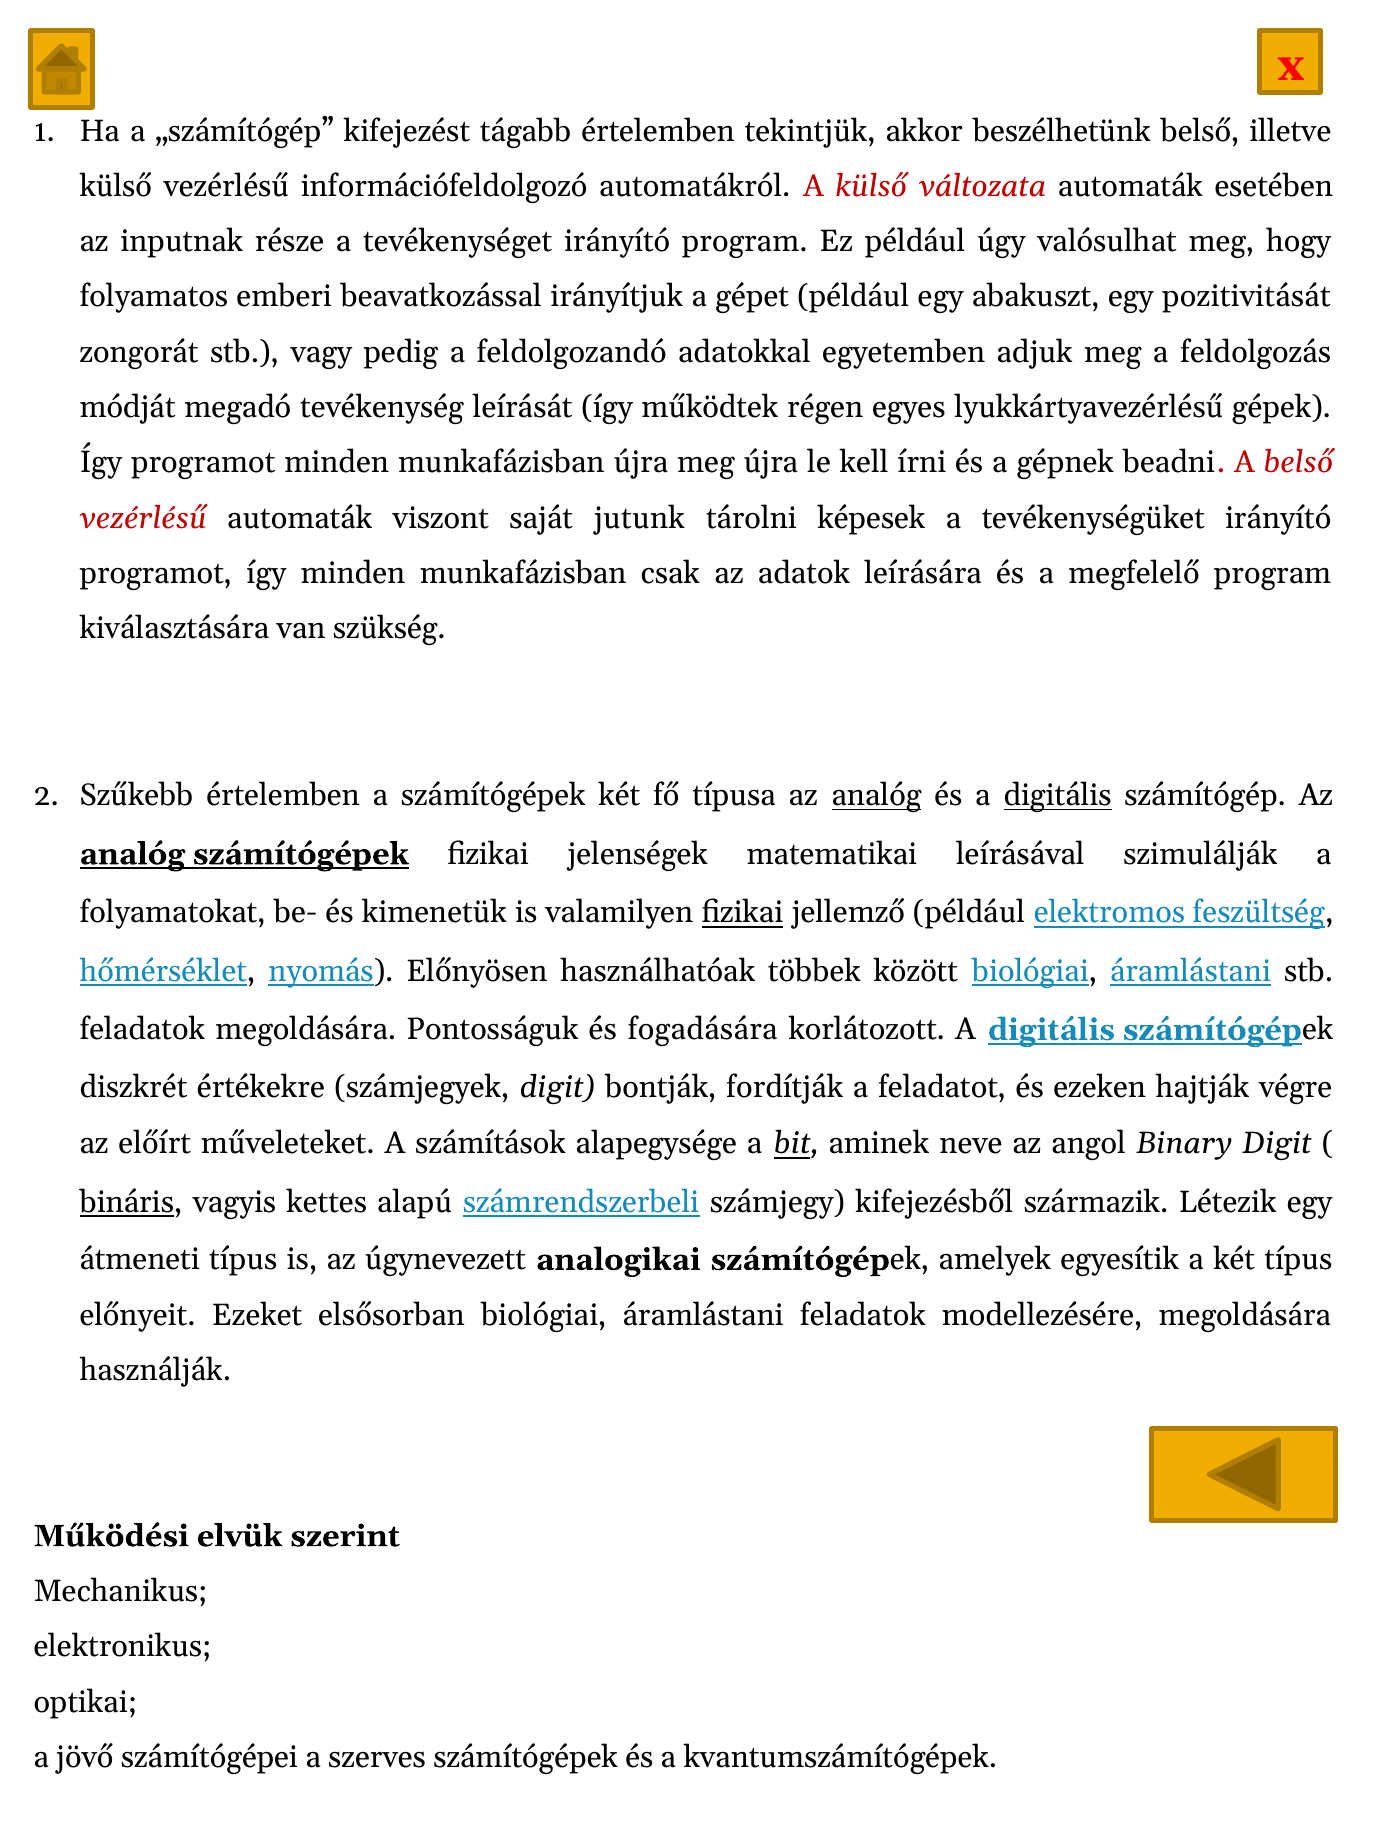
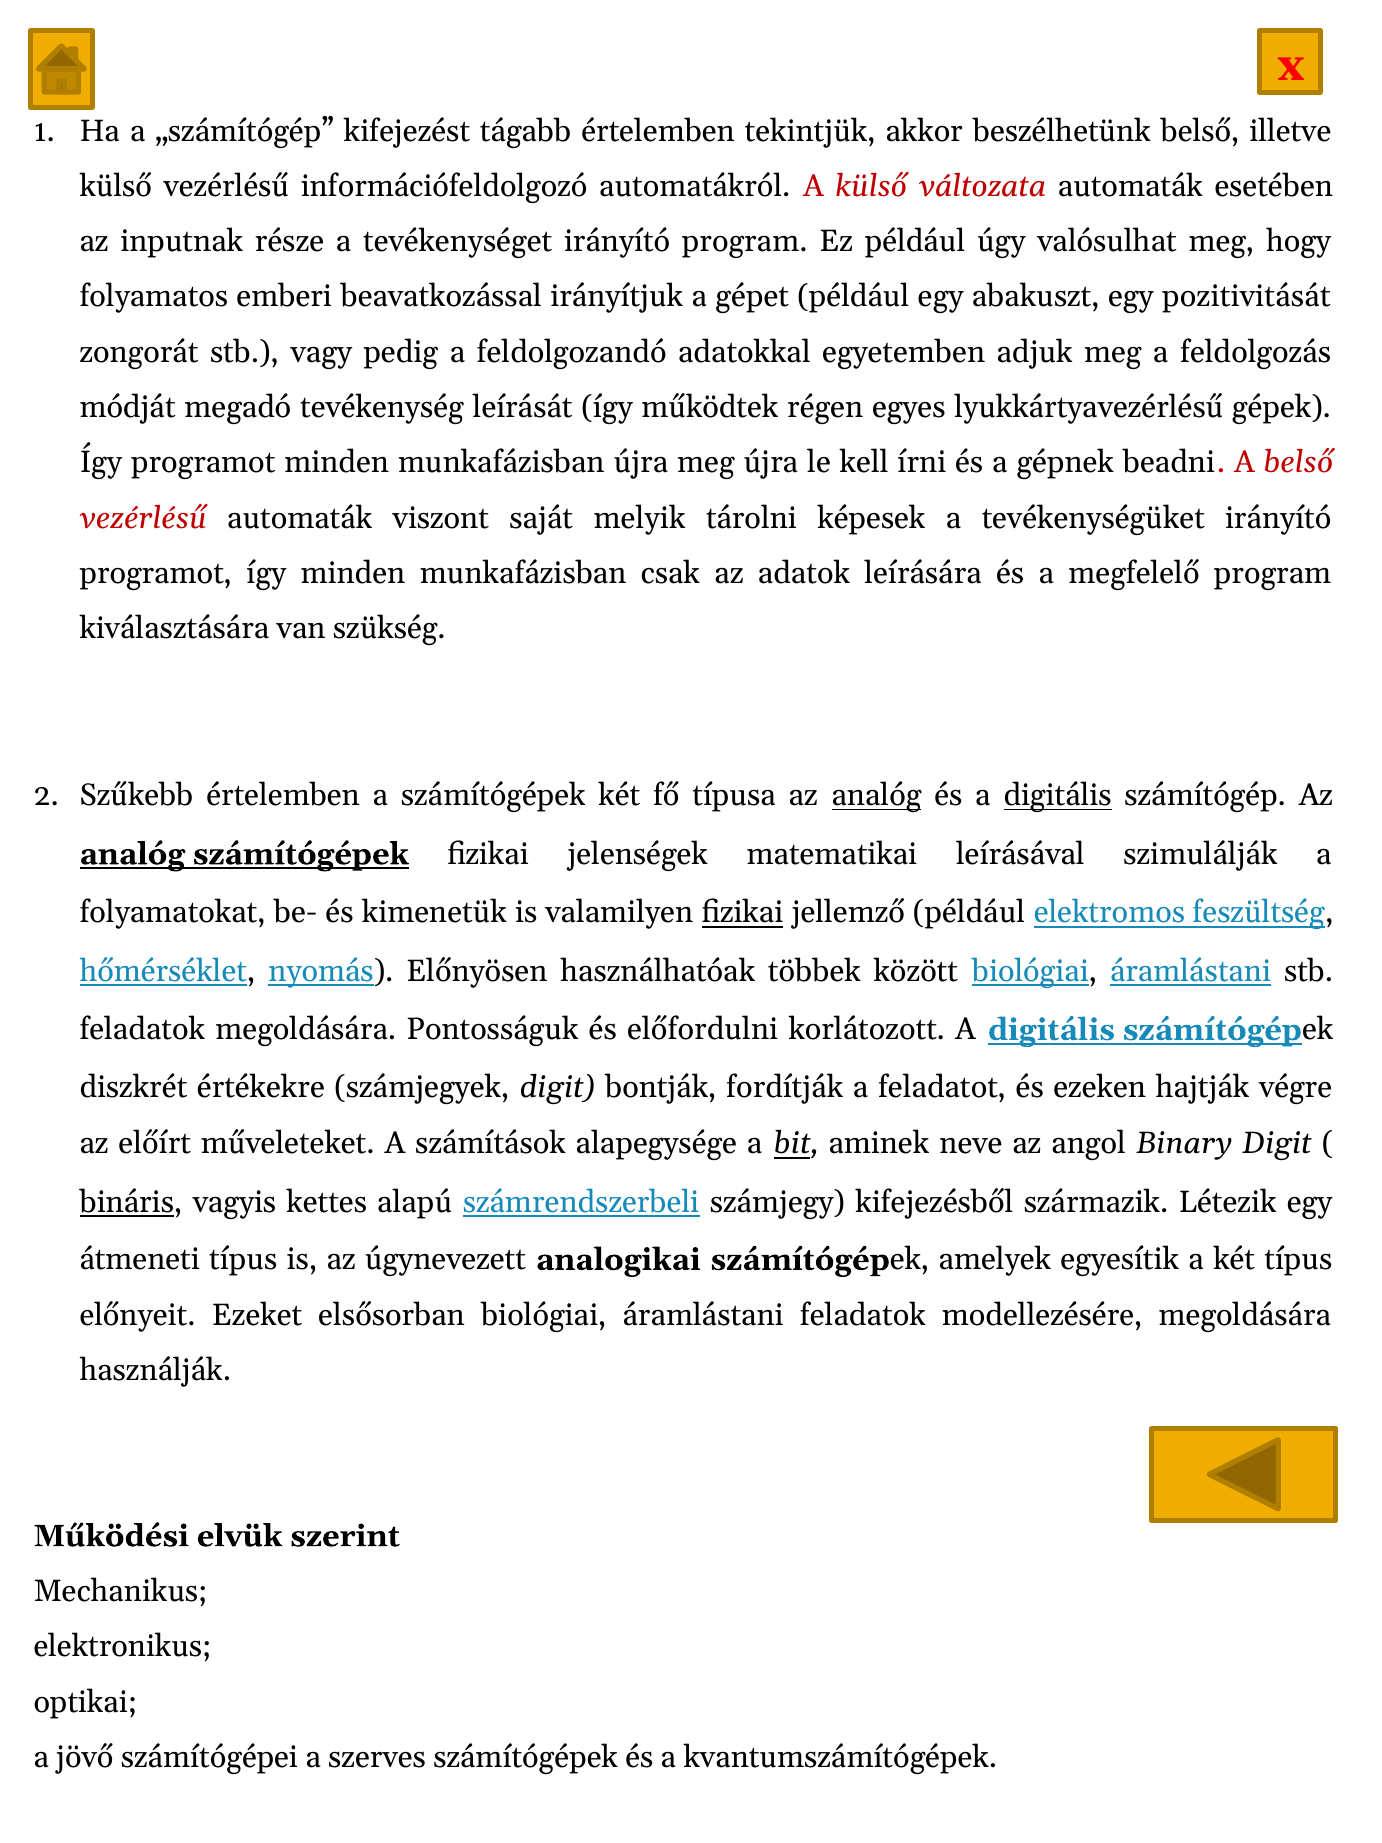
jutunk: jutunk -> melyik
fogadására: fogadására -> előfordulni
